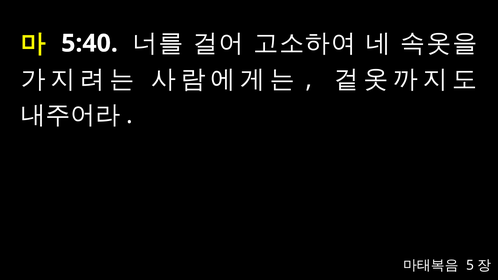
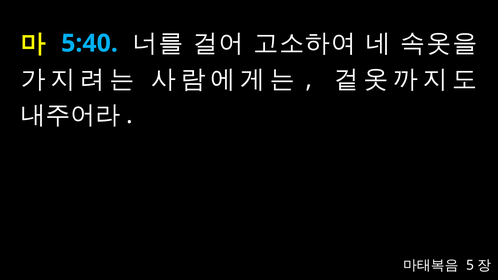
5:40 colour: white -> light blue
